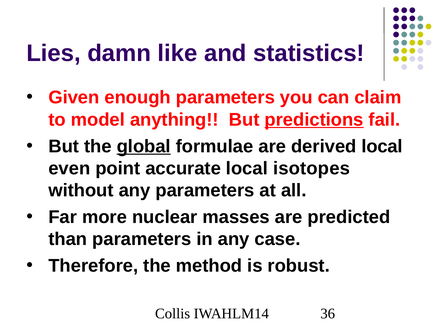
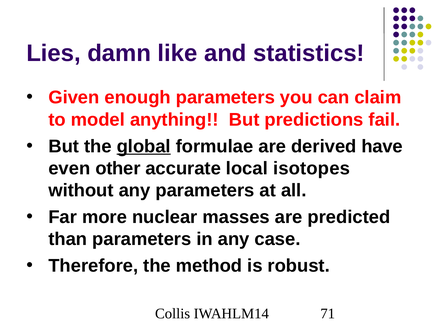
predictions underline: present -> none
derived local: local -> have
point: point -> other
36: 36 -> 71
